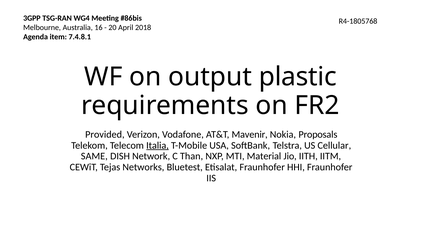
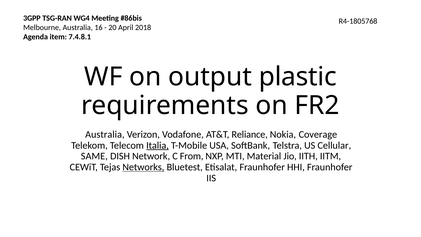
Provided at (105, 134): Provided -> Australia
Mavenir: Mavenir -> Reliance
Proposals: Proposals -> Coverage
Than: Than -> From
Networks underline: none -> present
